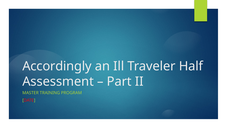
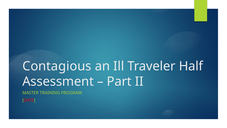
Accordingly: Accordingly -> Contagious
